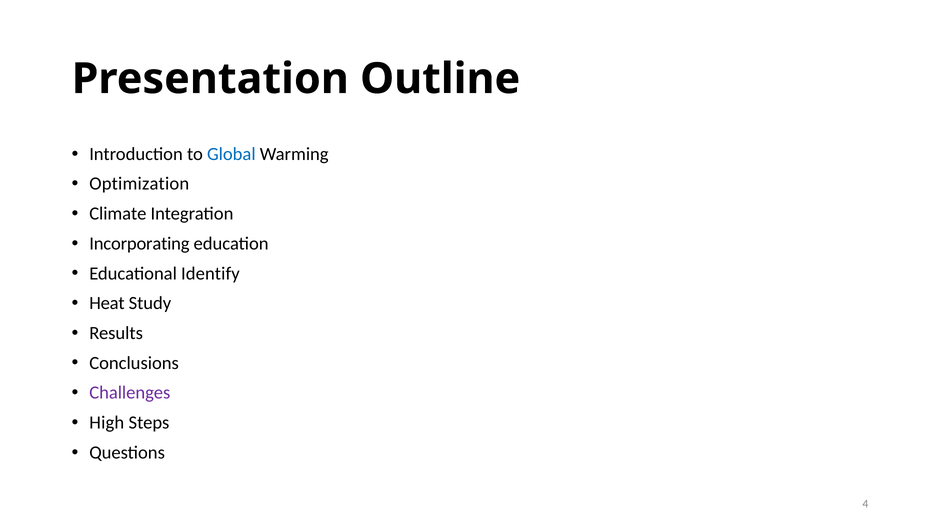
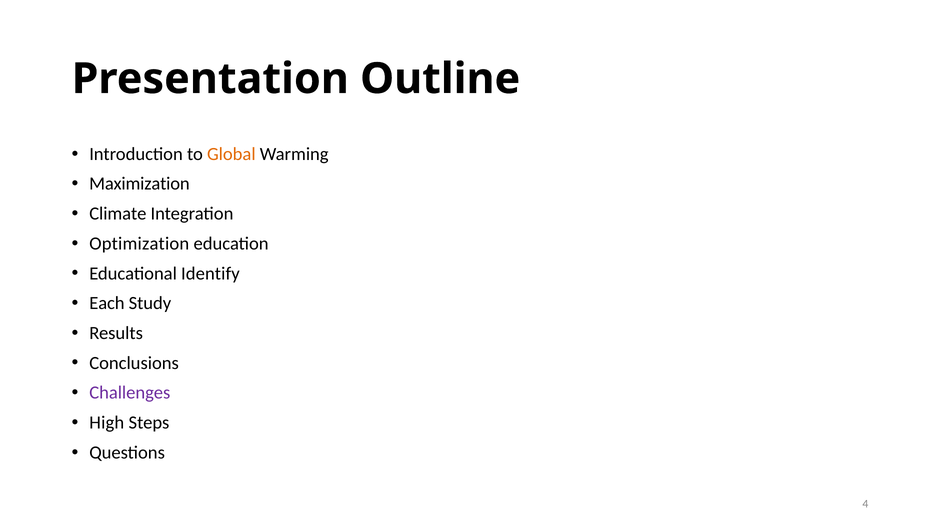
Global colour: blue -> orange
Optimization: Optimization -> Maximization
Incorporating: Incorporating -> Optimization
Heat: Heat -> Each
